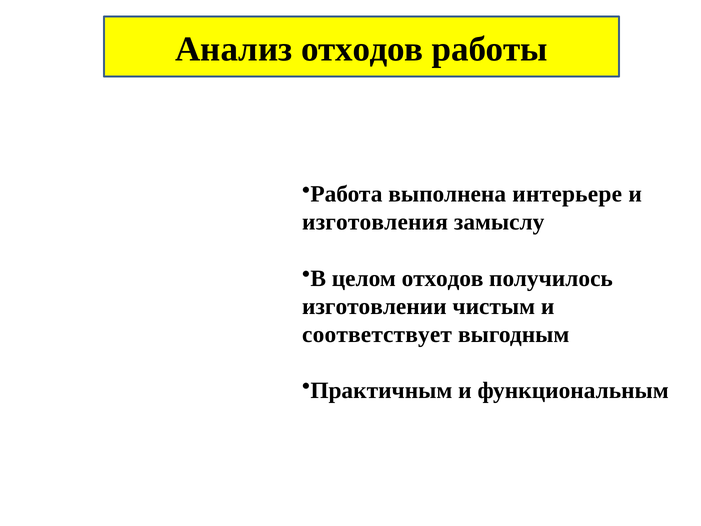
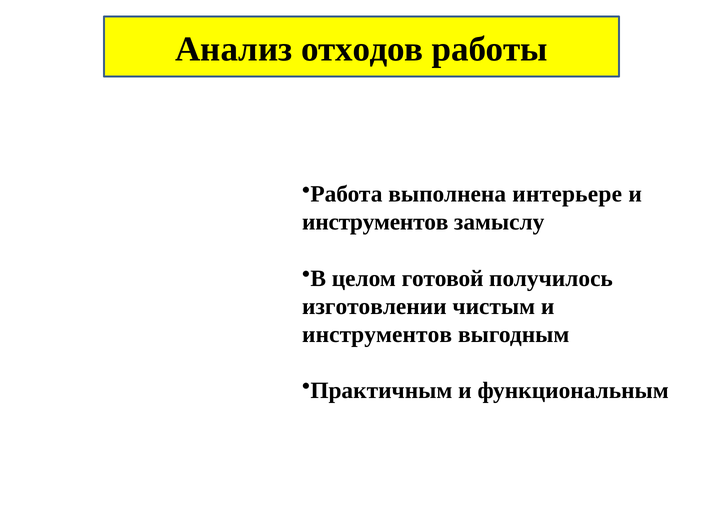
изготовления at (375, 222): изготовления -> инструментов
целом отходов: отходов -> готовой
соответствует at (377, 334): соответствует -> инструментов
